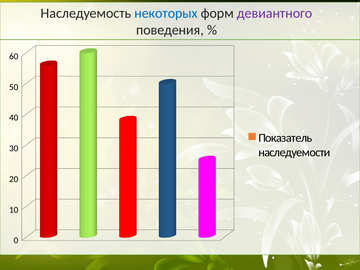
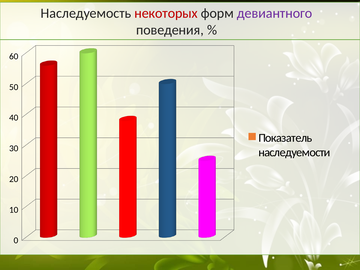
некоторых colour: blue -> red
